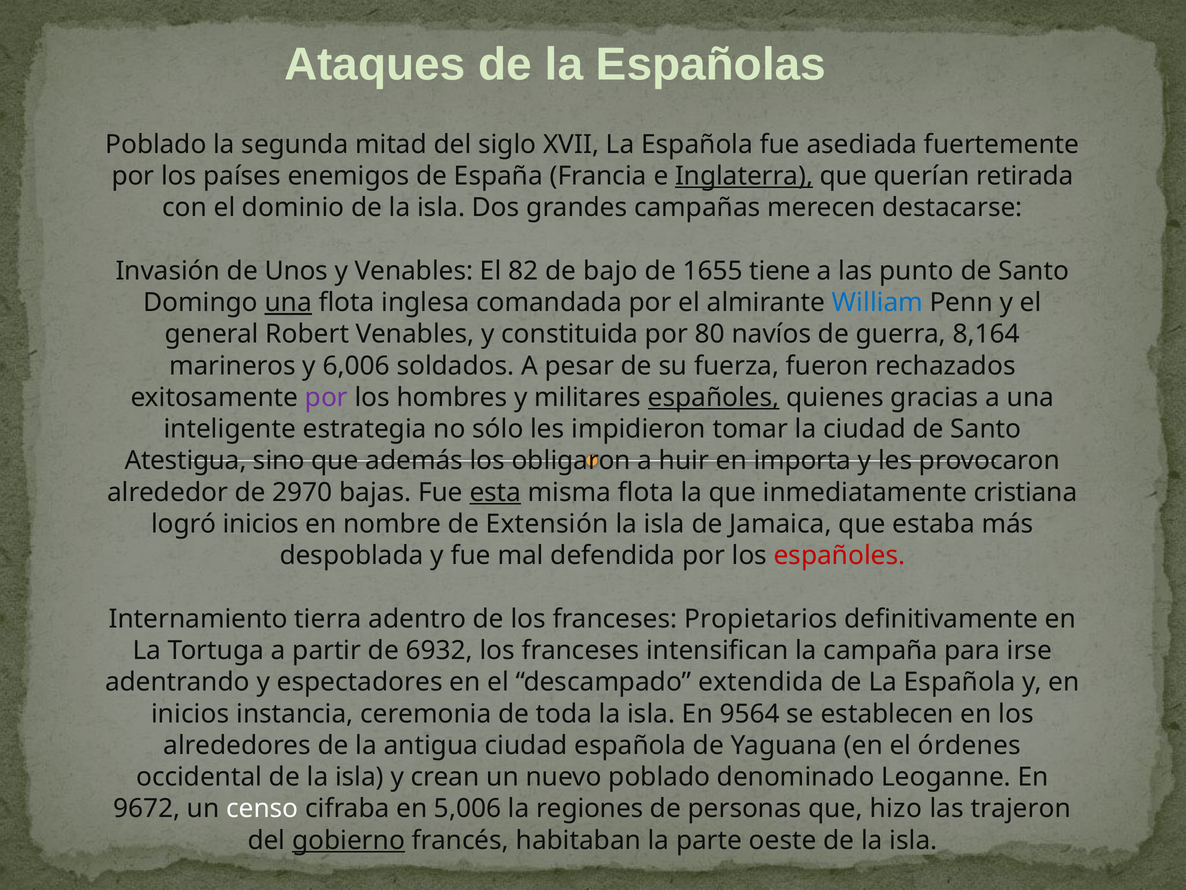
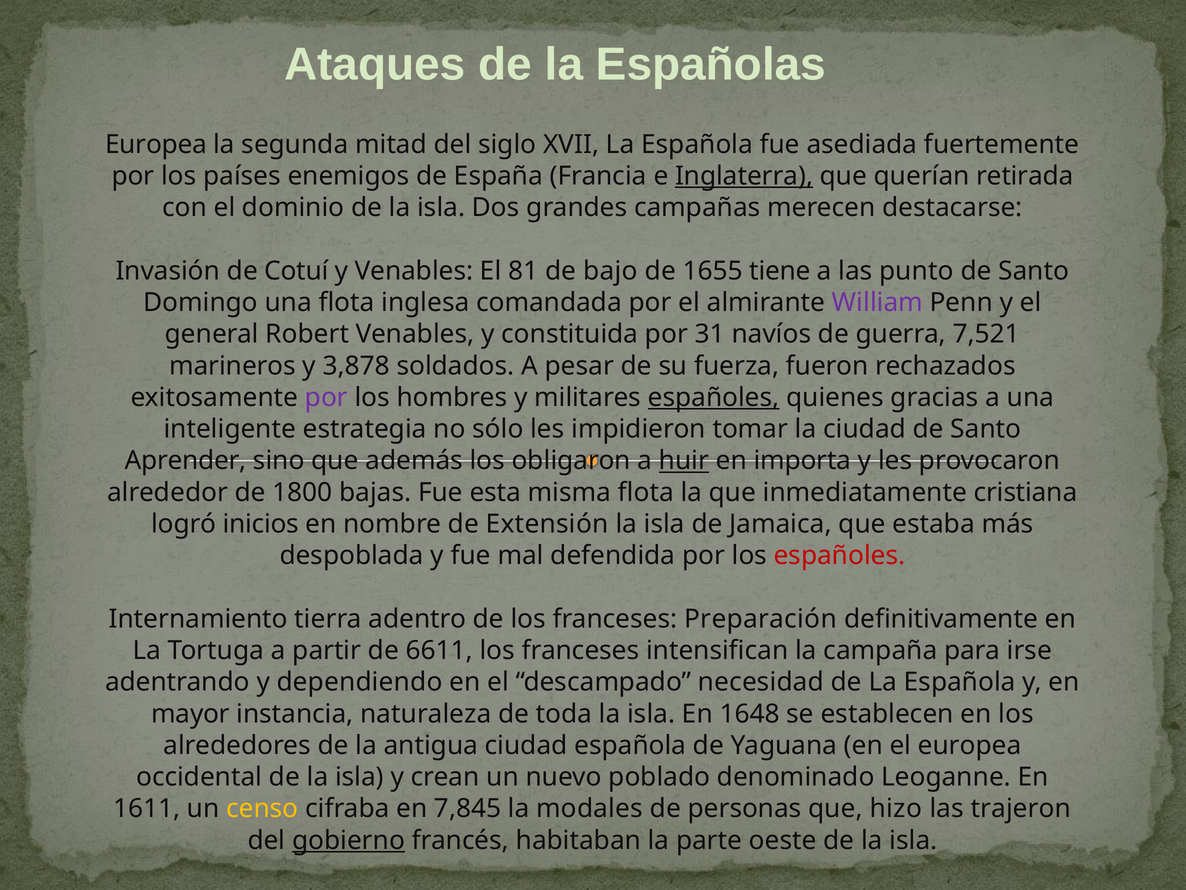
Poblado at (156, 144): Poblado -> Europea
Unos: Unos -> Cotuí
82: 82 -> 81
una at (288, 302) underline: present -> none
William colour: blue -> purple
80: 80 -> 31
8,164: 8,164 -> 7,521
6,006: 6,006 -> 3,878
Atestigua: Atestigua -> Aprender
huir underline: none -> present
2970: 2970 -> 1800
esta underline: present -> none
Propietarios: Propietarios -> Preparación
6932: 6932 -> 6611
espectadores: espectadores -> dependiendo
extendida: extendida -> necesidad
inicios at (190, 713): inicios -> mayor
ceremonia: ceremonia -> naturaleza
9564: 9564 -> 1648
el órdenes: órdenes -> europea
9672: 9672 -> 1611
censo colour: white -> yellow
5,006: 5,006 -> 7,845
regiones: regiones -> modales
